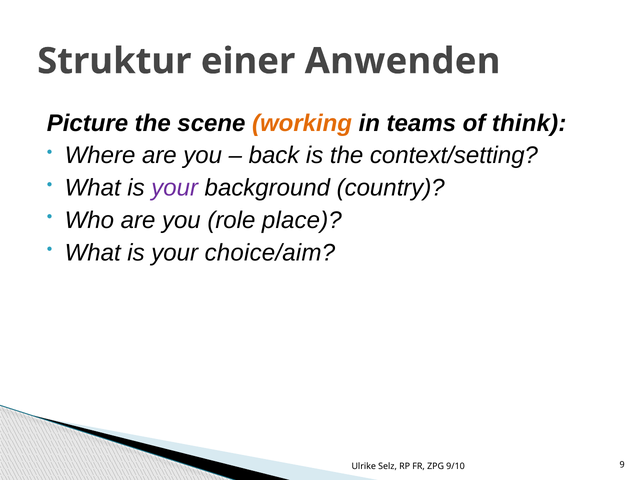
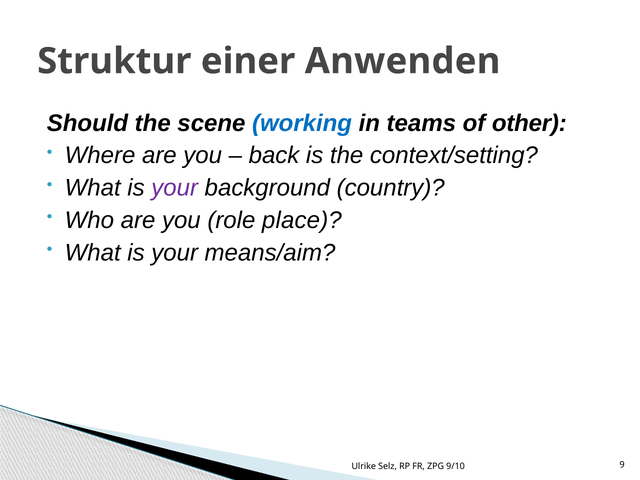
Picture: Picture -> Should
working colour: orange -> blue
think: think -> other
choice/aim: choice/aim -> means/aim
